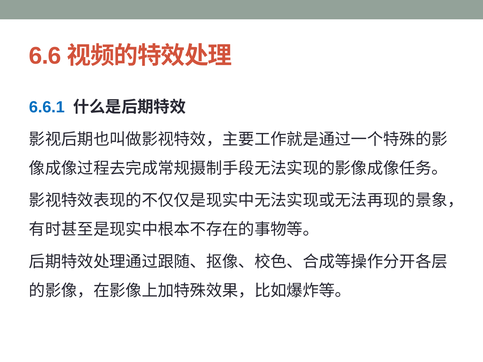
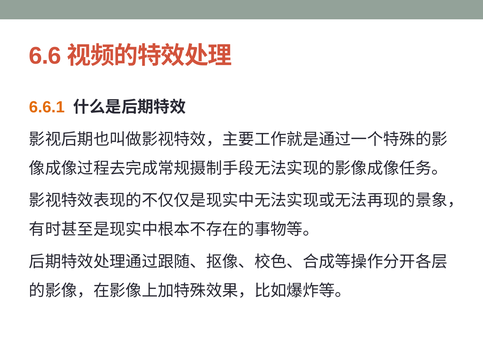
6.6.1 colour: blue -> orange
